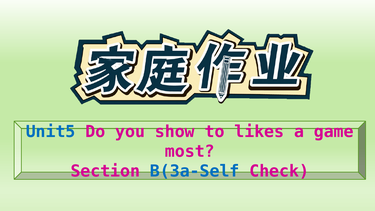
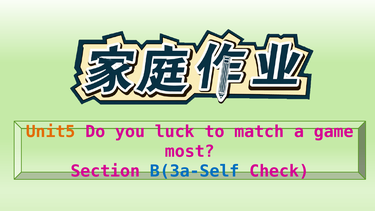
Unit5 colour: blue -> orange
show: show -> luck
likes: likes -> match
